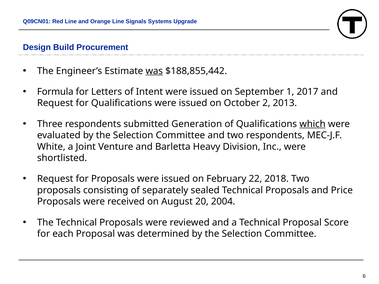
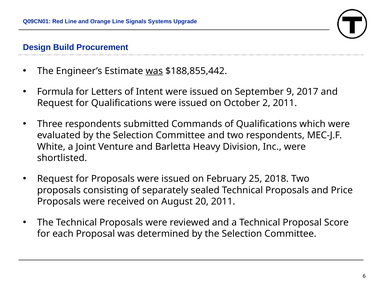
1: 1 -> 9
2 2013: 2013 -> 2011
Generation: Generation -> Commands
which underline: present -> none
22: 22 -> 25
20 2004: 2004 -> 2011
